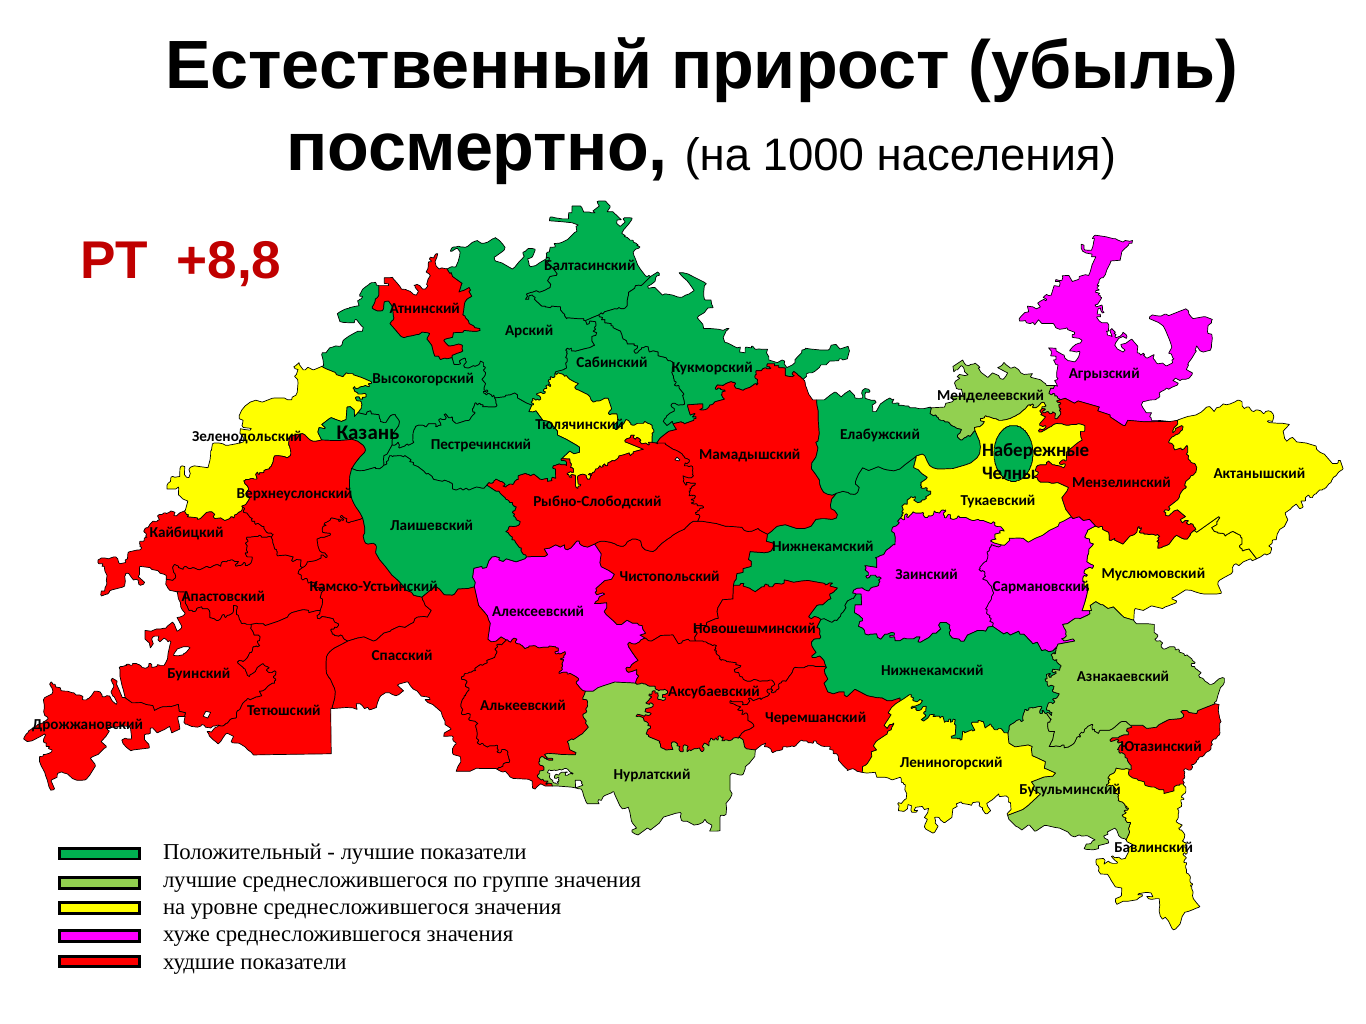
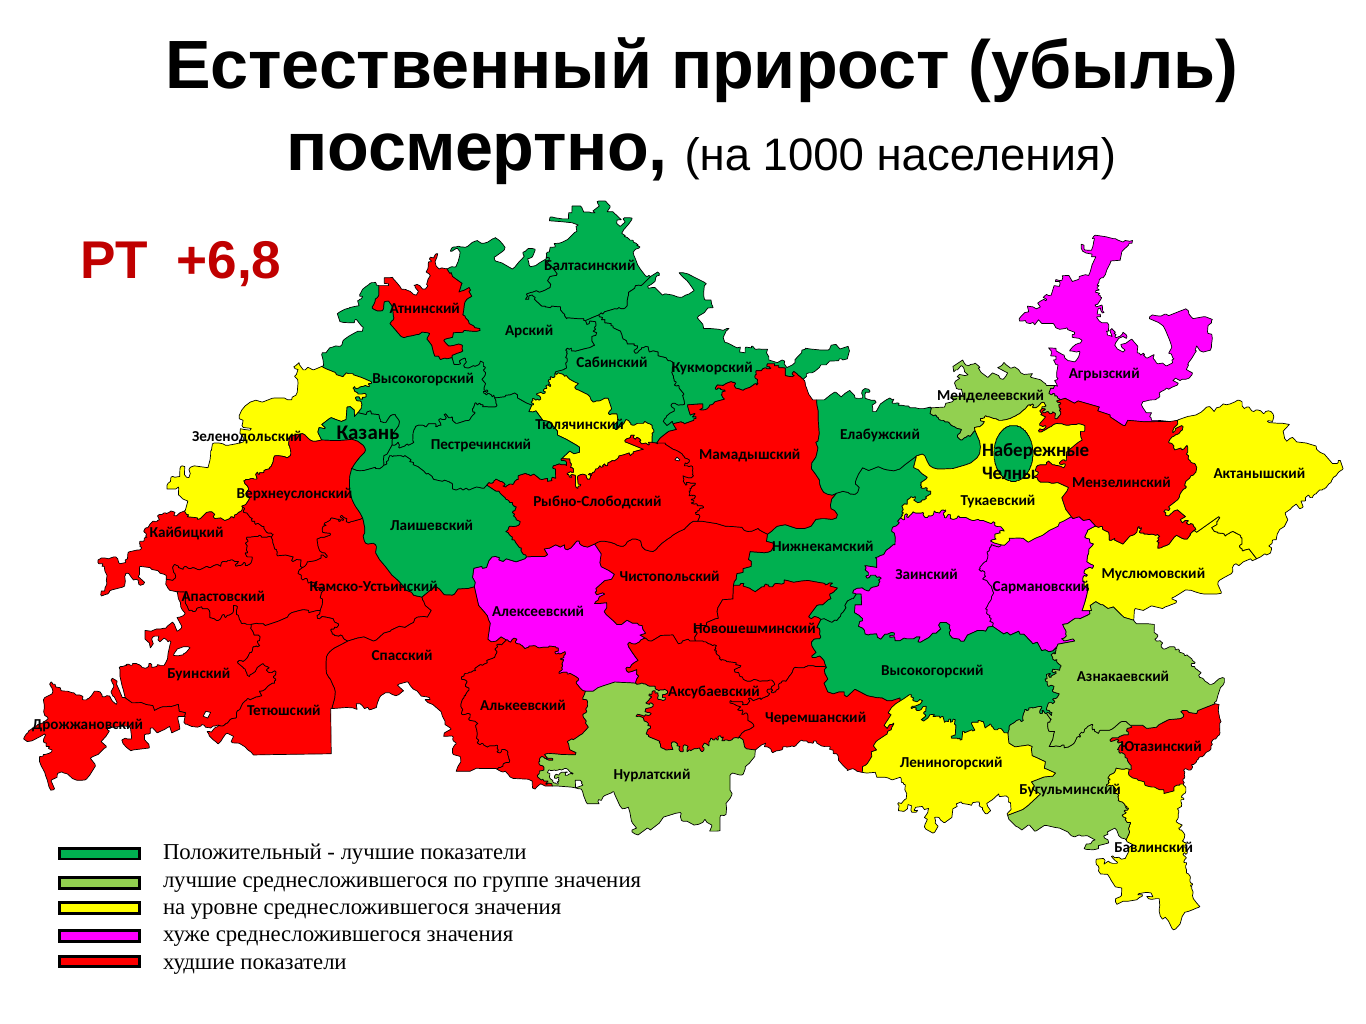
+8,8: +8,8 -> +6,8
Нижнекамский at (932, 671): Нижнекамский -> Высокогорский
